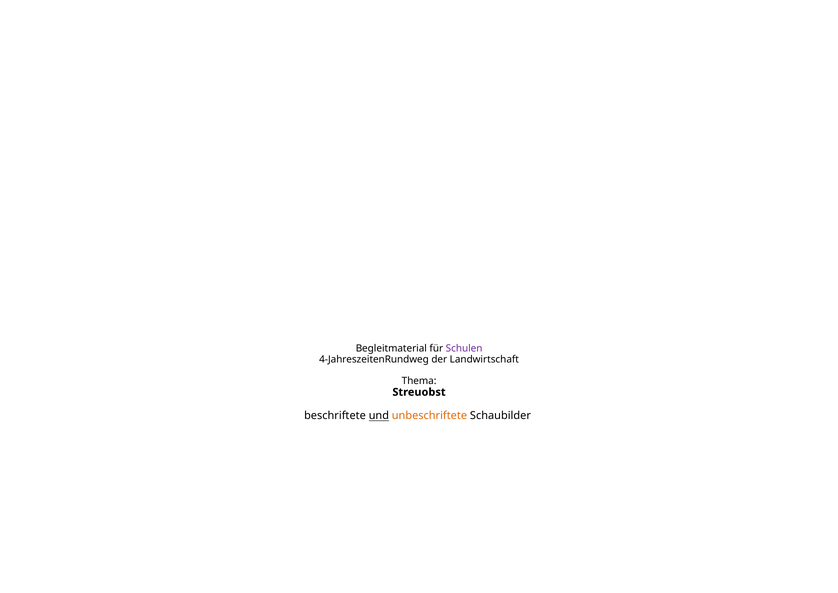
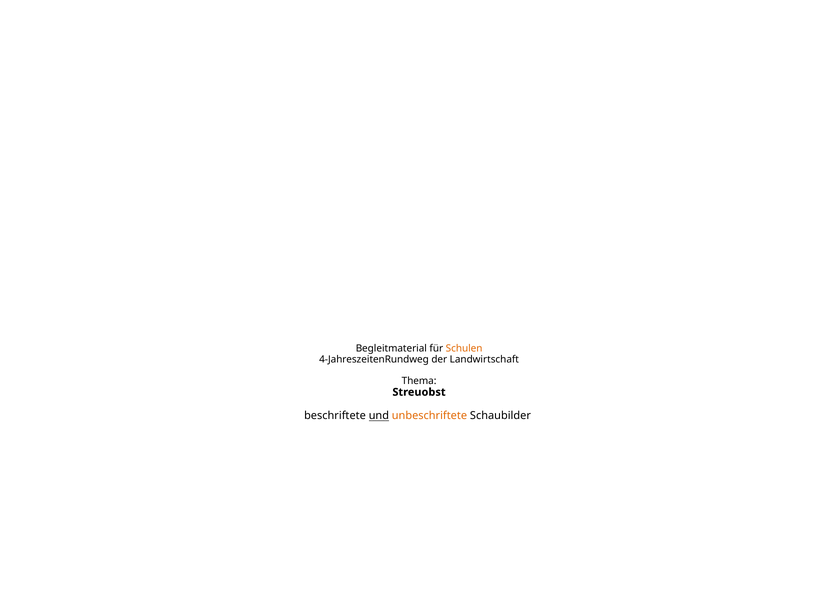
Schulen colour: purple -> orange
